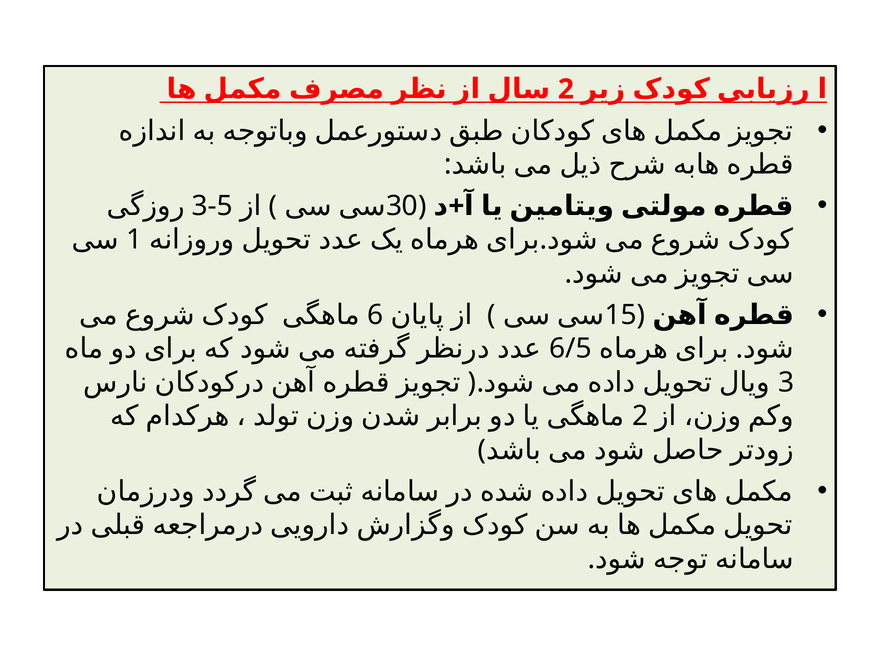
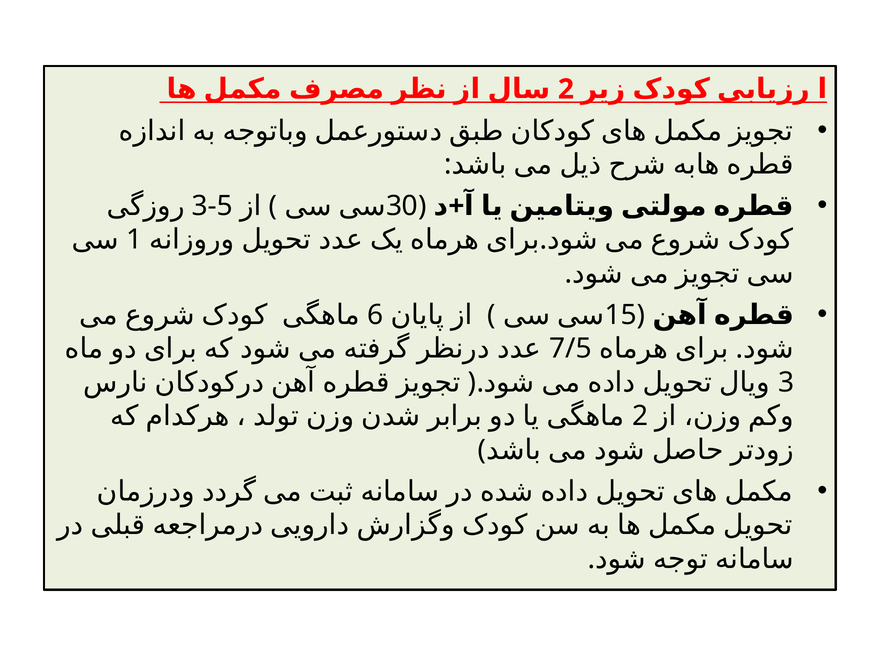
6/5: 6/5 -> 7/5
